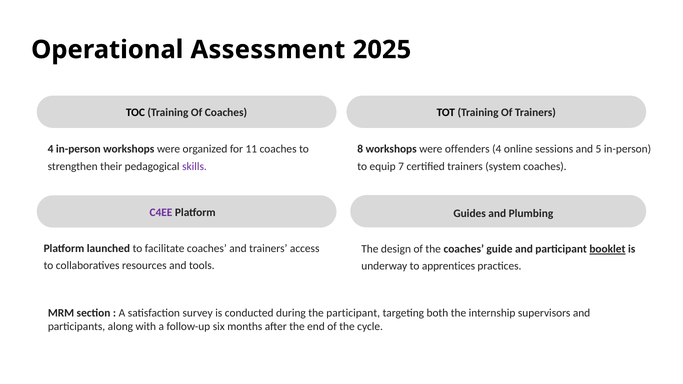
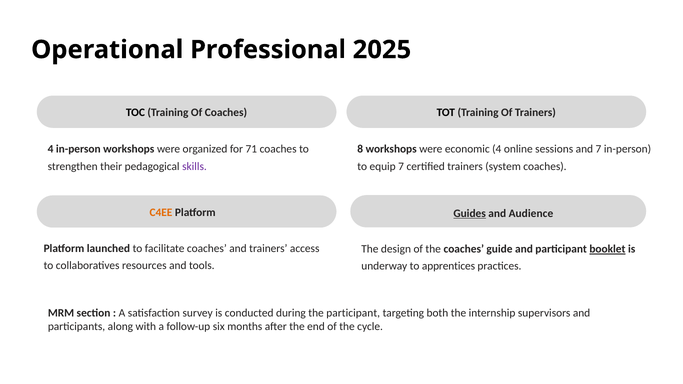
Assessment: Assessment -> Professional
11: 11 -> 71
offenders: offenders -> economic
and 5: 5 -> 7
C4EE colour: purple -> orange
Guides underline: none -> present
Plumbing: Plumbing -> Audience
